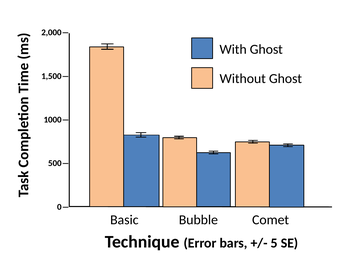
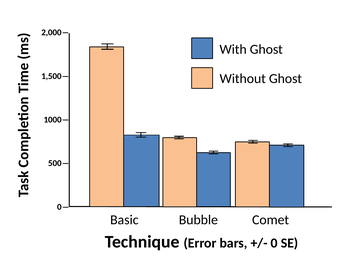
5: 5 -> 0
